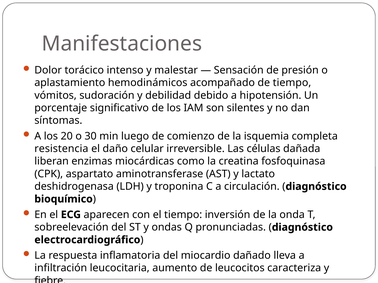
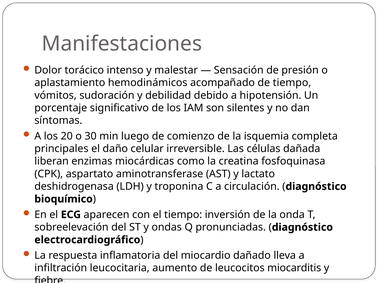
resistencia: resistencia -> principales
caracteriza: caracteriza -> miocarditis
